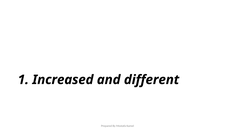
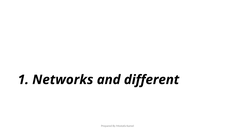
Increased: Increased -> Networks
